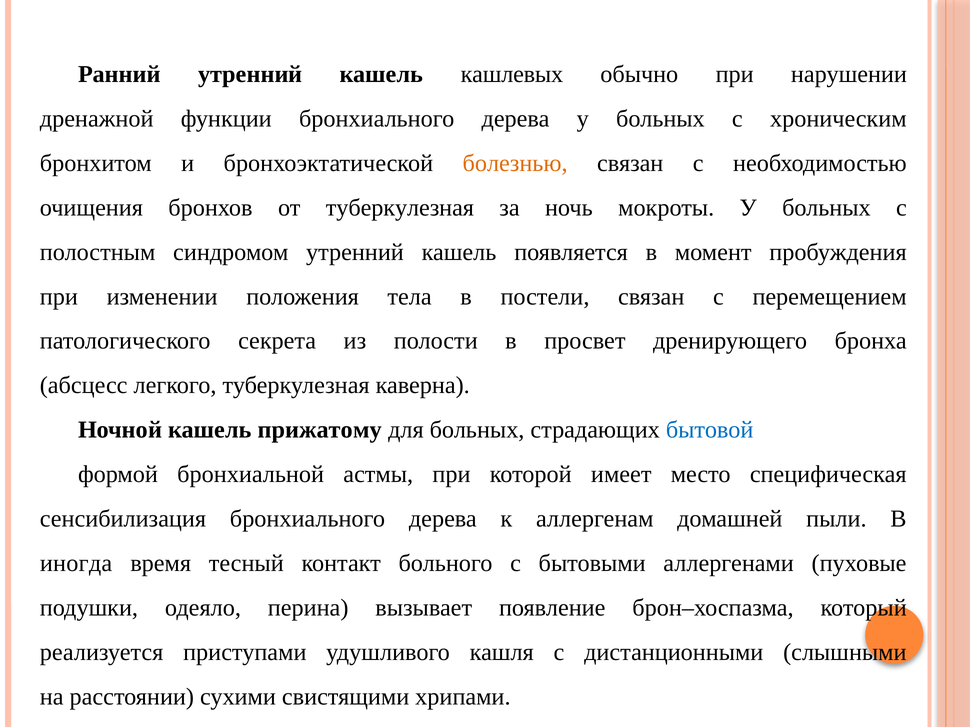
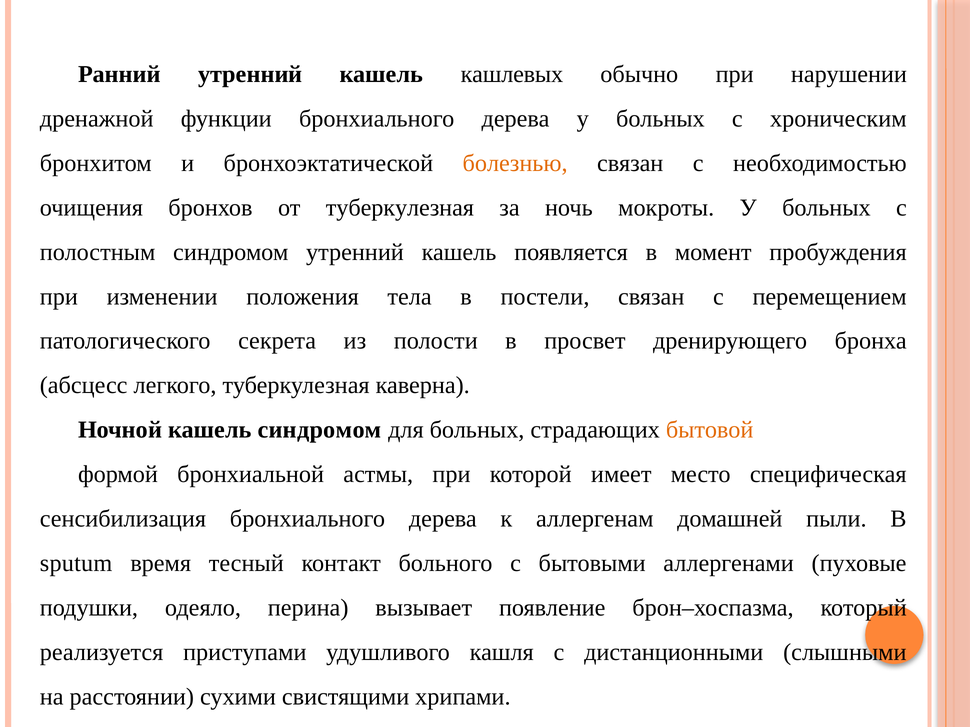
кашель прижатому: прижатому -> синдромом
бытовой colour: blue -> orange
иногда: иногда -> sputum
